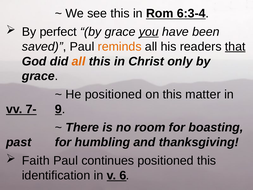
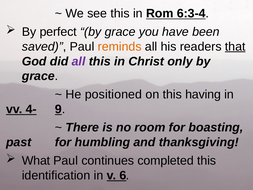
you underline: present -> none
all at (79, 61) colour: orange -> purple
matter: matter -> having
7-: 7- -> 4-
Faith: Faith -> What
continues positioned: positioned -> completed
